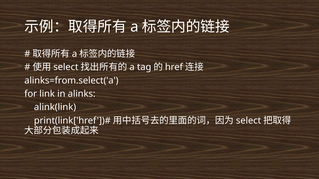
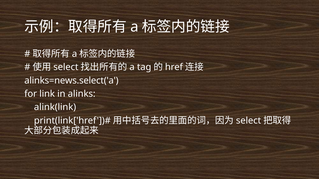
alinks=from.select('a: alinks=from.select('a -> alinks=news.select('a
